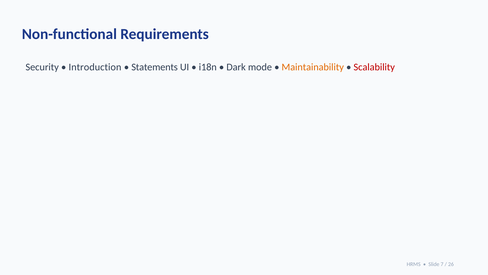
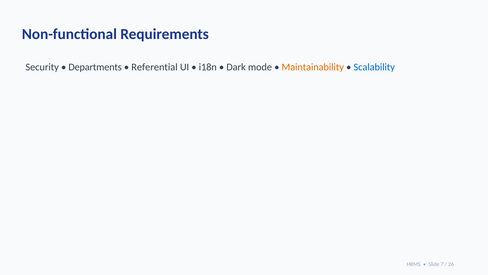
Introduction: Introduction -> Departments
Statements: Statements -> Referential
Scalability colour: red -> blue
